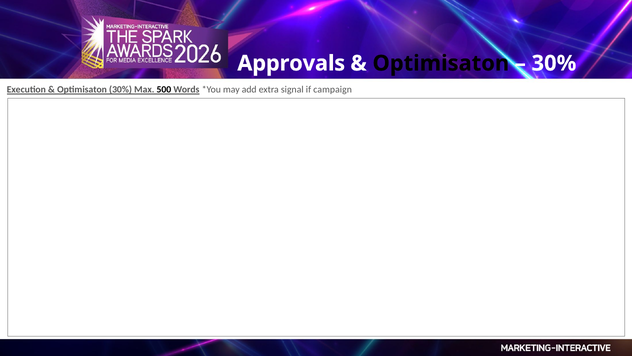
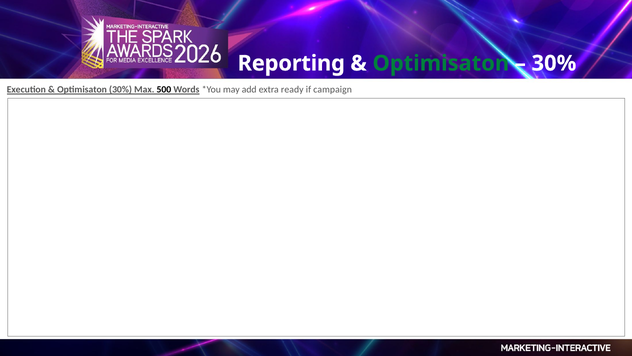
Approvals: Approvals -> Reporting
Optimisaton at (441, 63) colour: black -> green
signal: signal -> ready
